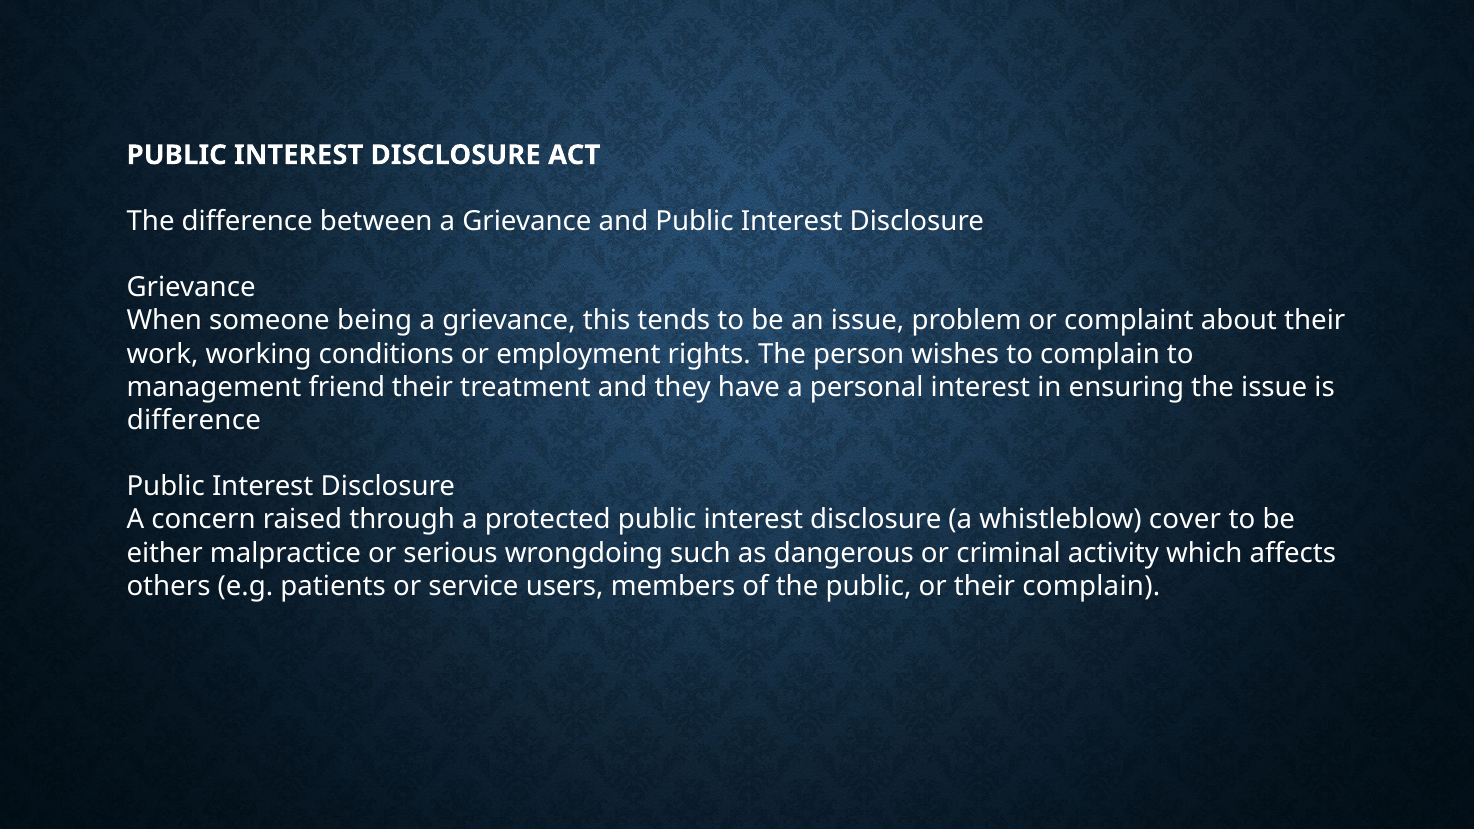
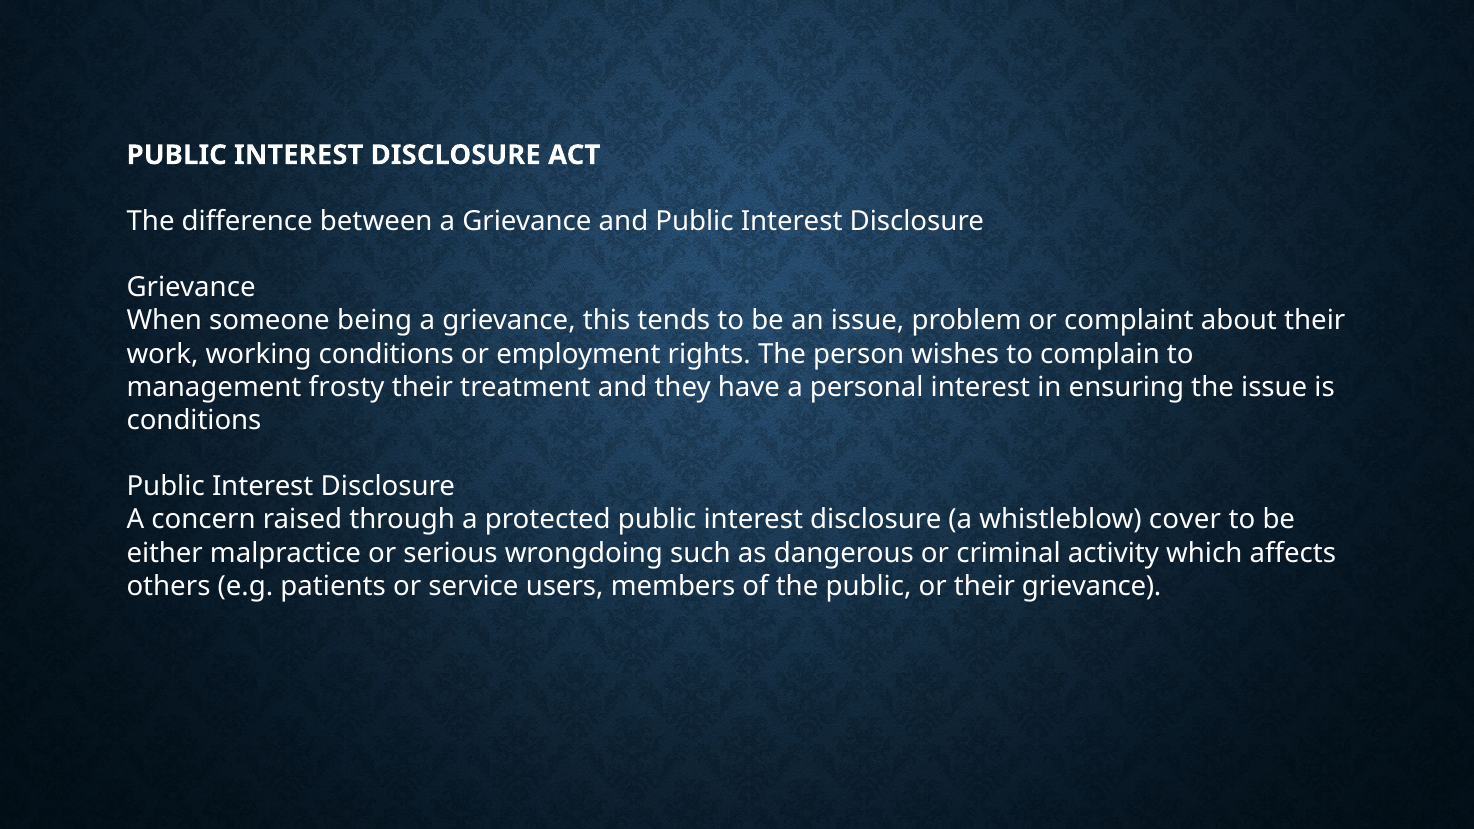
friend: friend -> frosty
difference at (194, 420): difference -> conditions
their complain: complain -> grievance
